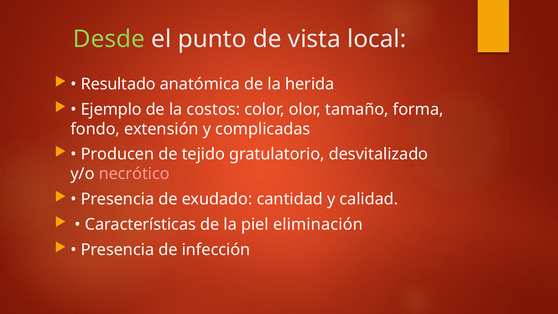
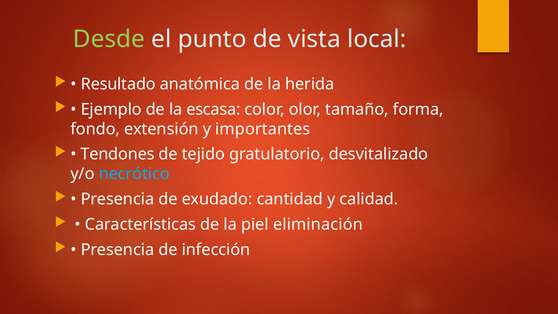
costos: costos -> escasa
complicadas: complicadas -> importantes
Producen: Producen -> Tendones
necrótico colour: pink -> light blue
